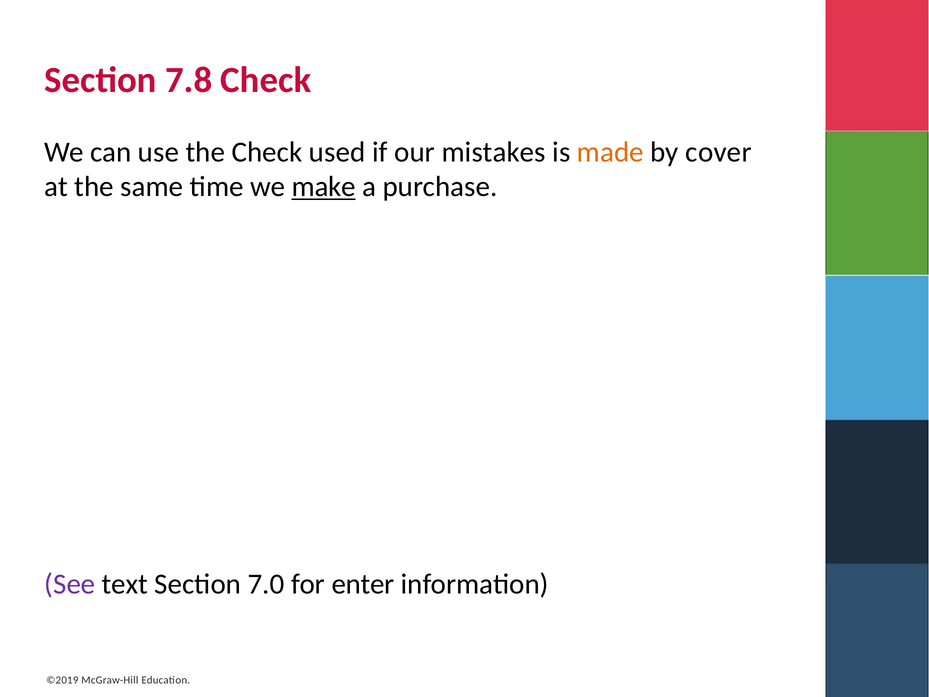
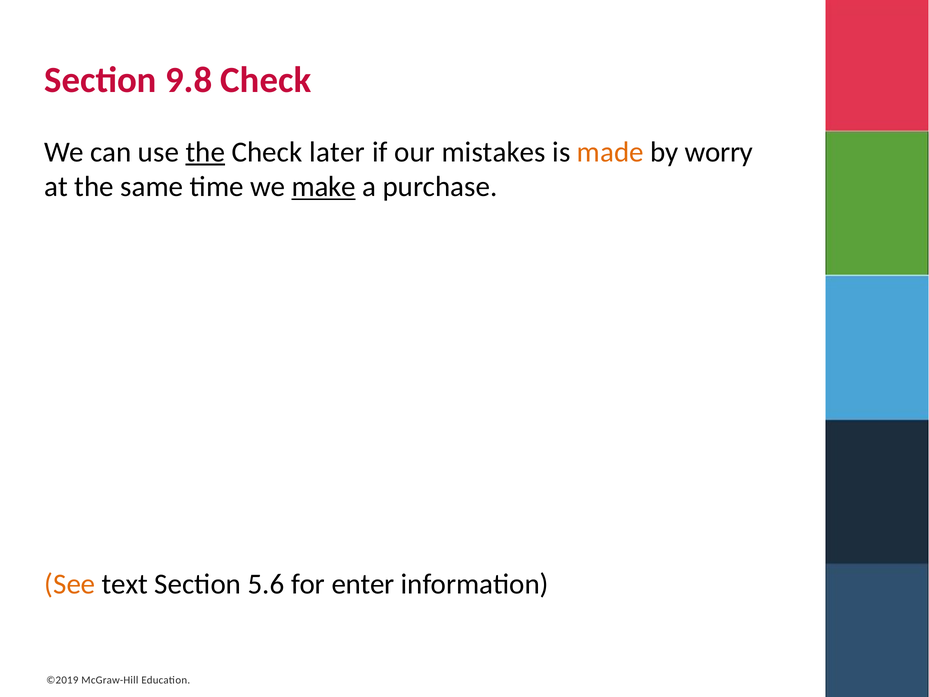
7.8: 7.8 -> 9.8
the at (205, 152) underline: none -> present
used: used -> later
cover: cover -> worry
See colour: purple -> orange
7.0: 7.0 -> 5.6
